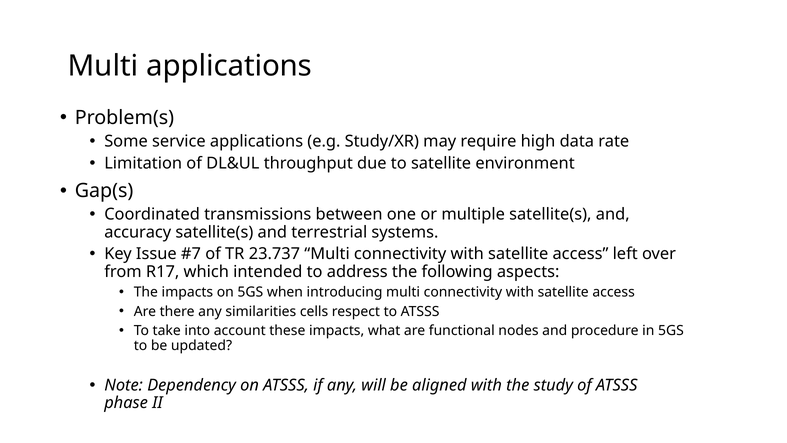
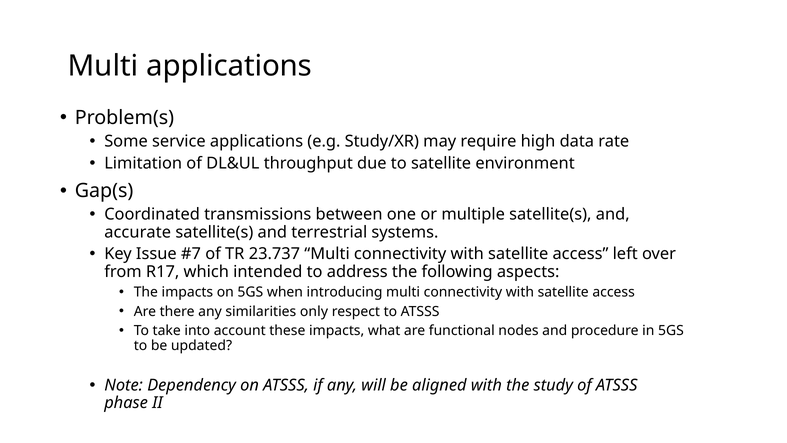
accuracy: accuracy -> accurate
cells: cells -> only
